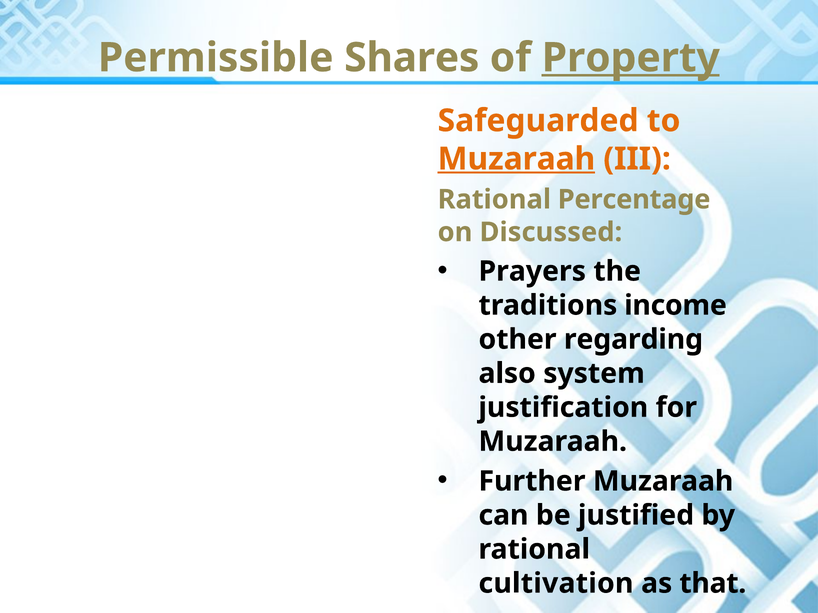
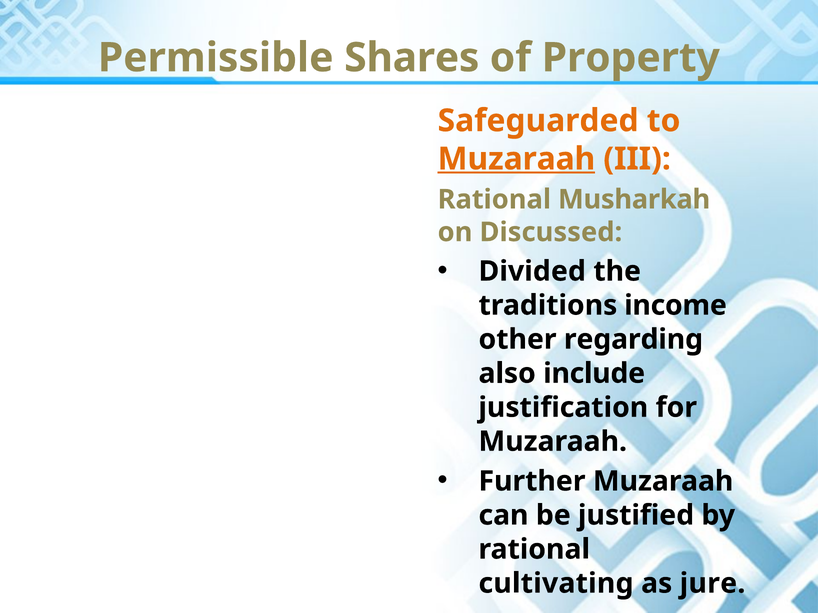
Property underline: present -> none
Percentage: Percentage -> Musharkah
Prayers: Prayers -> Divided
system: system -> include
cultivation: cultivation -> cultivating
that: that -> jure
